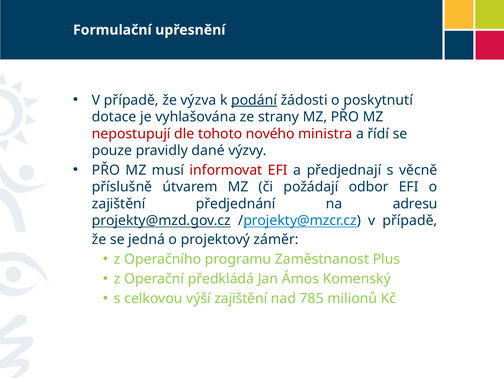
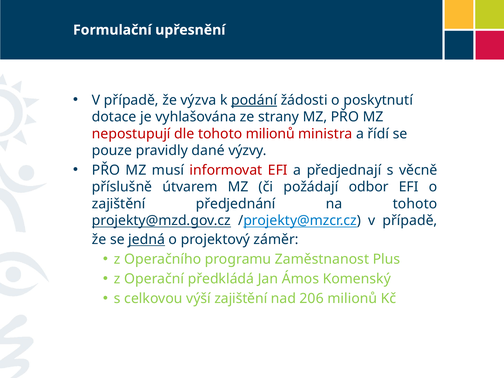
tohoto nového: nového -> milionů
na adresu: adresu -> tohoto
jedná underline: none -> present
785: 785 -> 206
